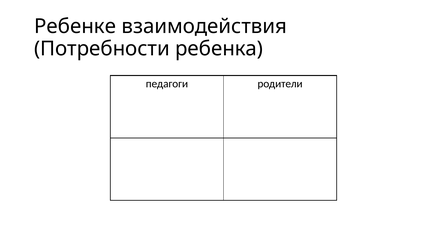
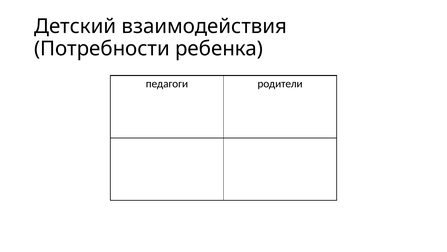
Ребенке: Ребенке -> Детский
